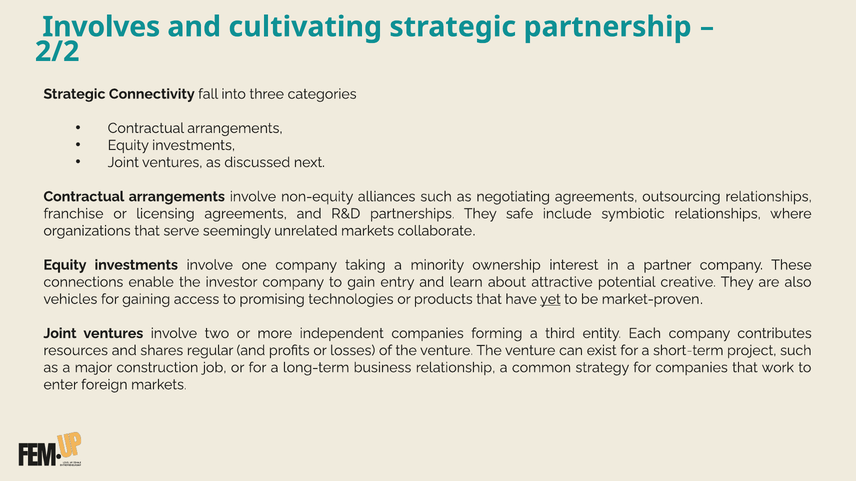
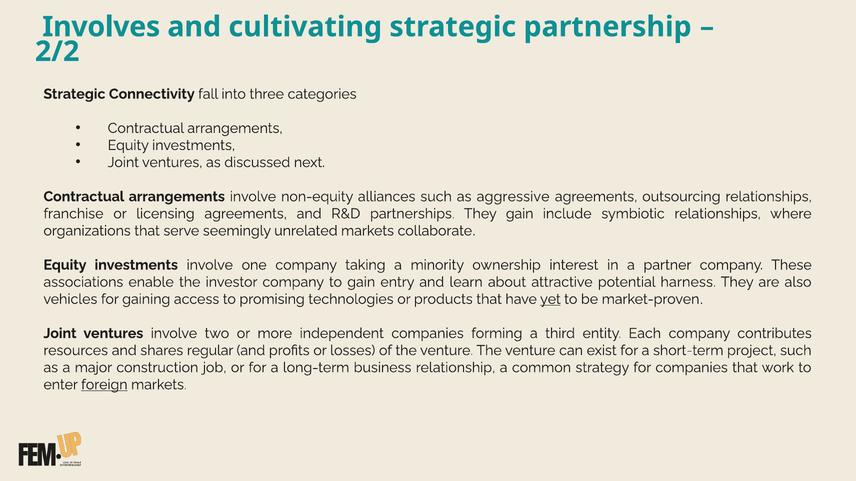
negotiating: negotiating -> aggressive
They safe: safe -> gain
connections: connections -> associations
creative: creative -> harness
foreign underline: none -> present
